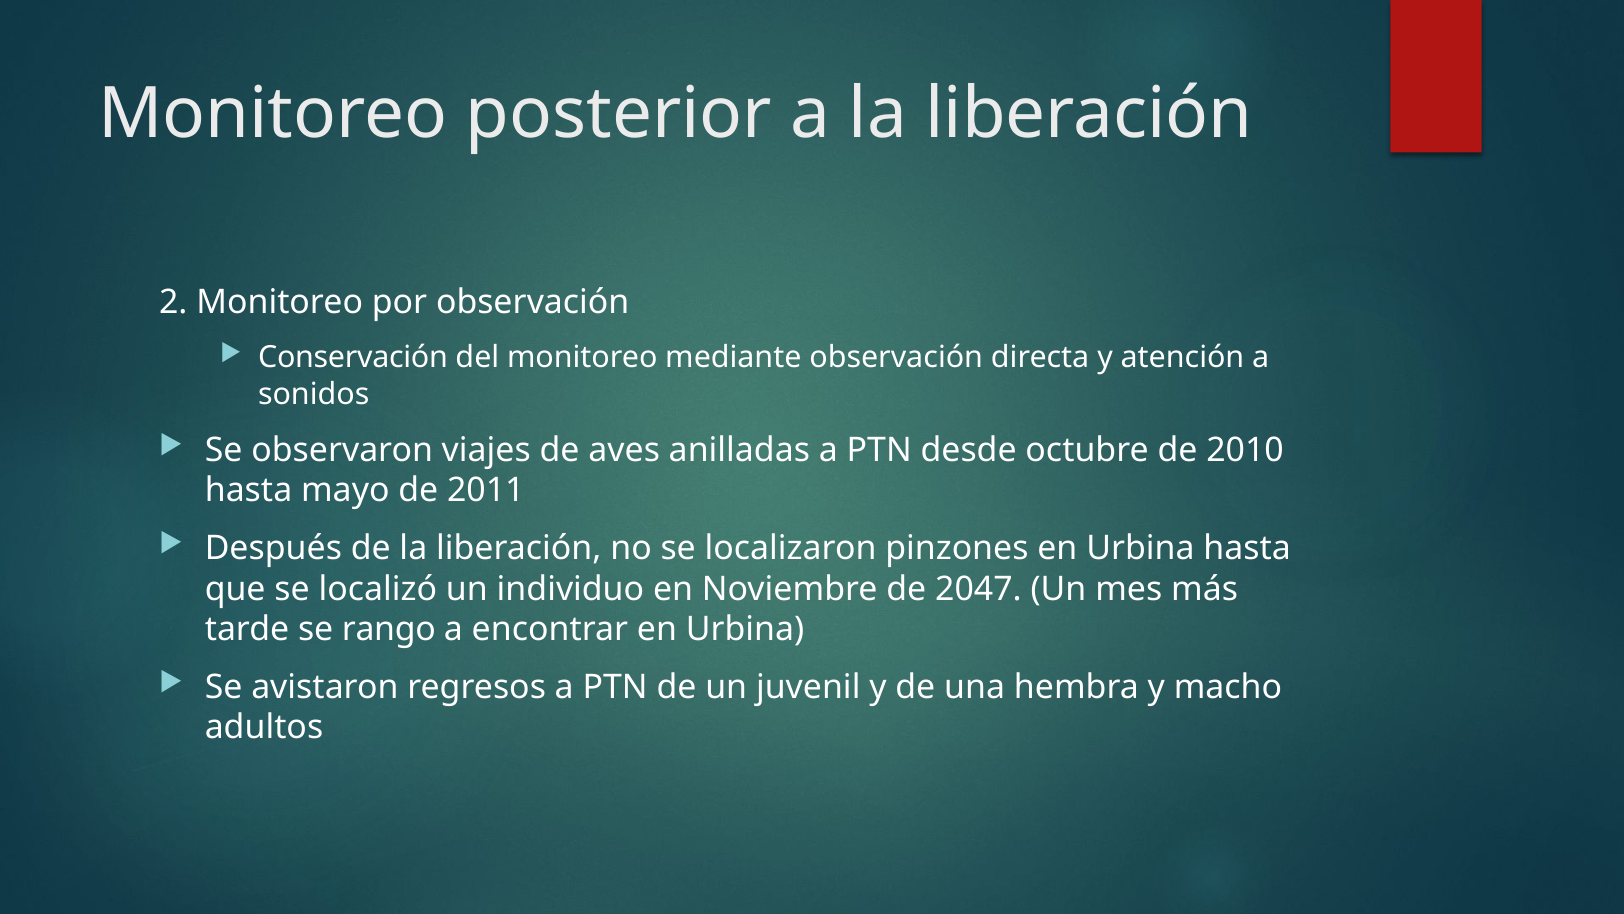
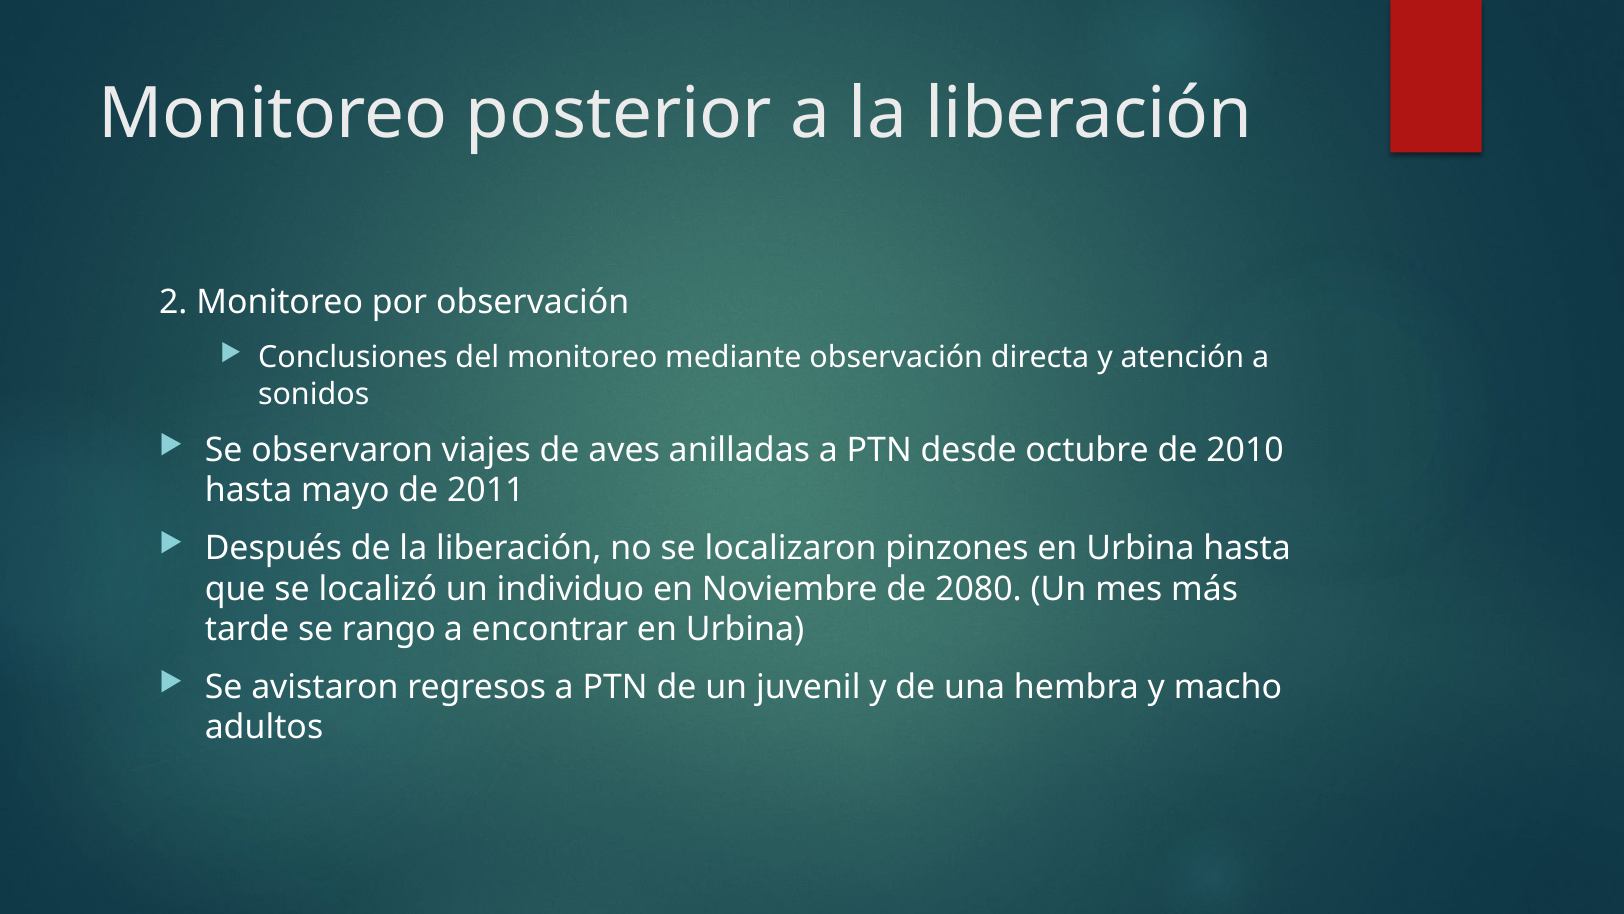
Conservación: Conservación -> Conclusiones
2047: 2047 -> 2080
